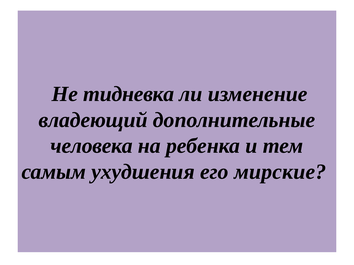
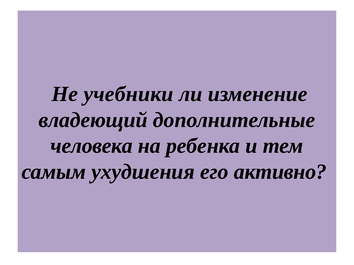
тидневка: тидневка -> учебники
мирские: мирские -> активно
